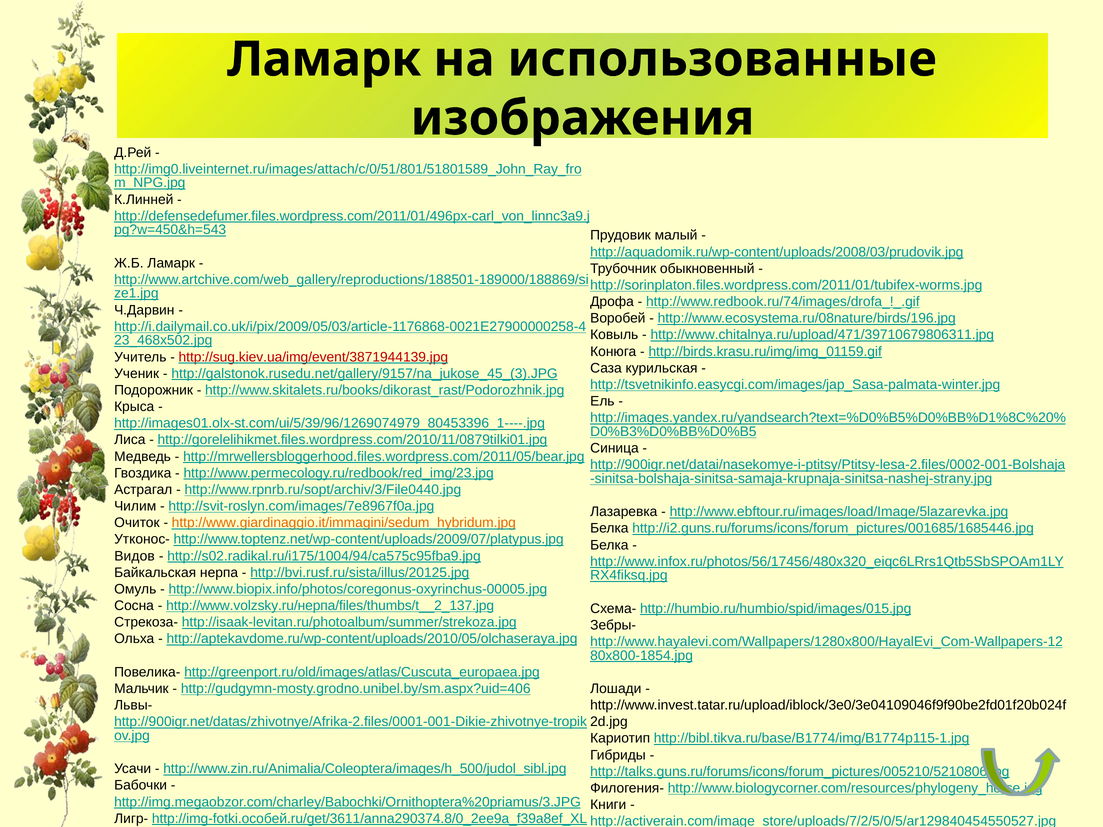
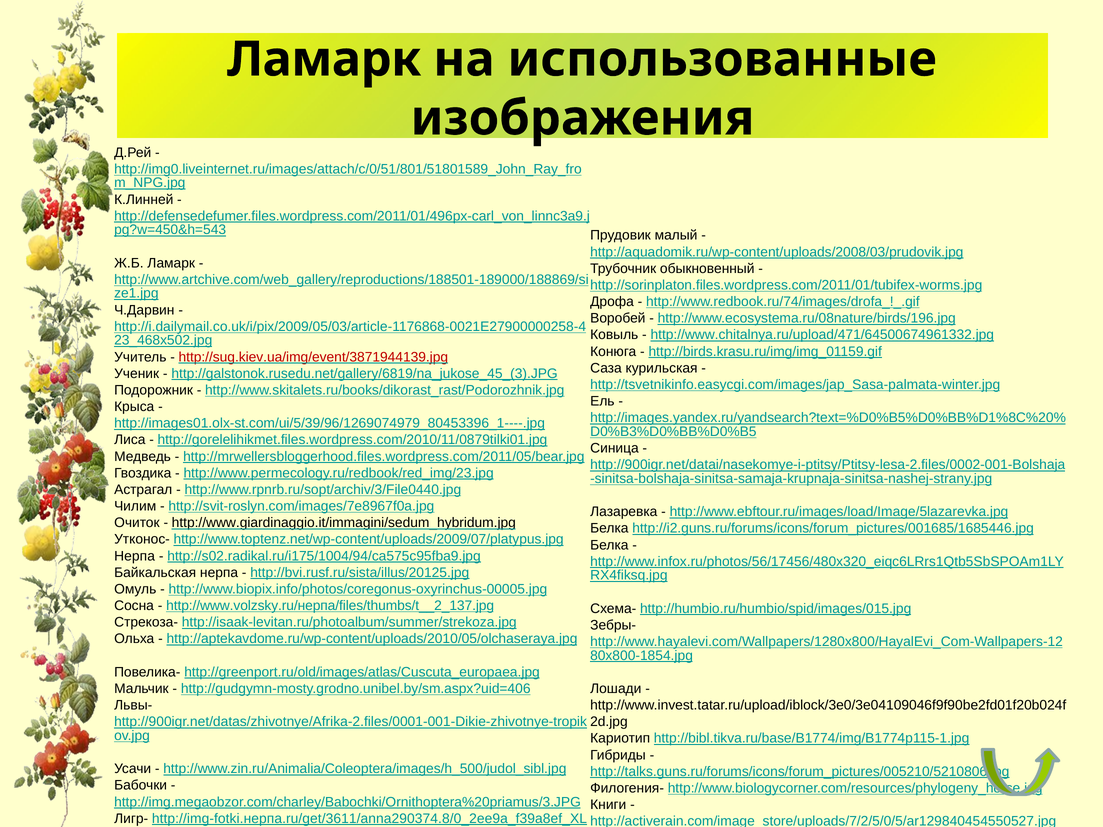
http://www.chitalnya.ru/upload/471/39710679806311.jpg: http://www.chitalnya.ru/upload/471/39710679806311.jpg -> http://www.chitalnya.ru/upload/471/64500674961332.jpg
http://galstonok.rusedu.net/gallery/9157/na_jukose_45_(3).JPG: http://galstonok.rusedu.net/gallery/9157/na_jukose_45_(3).JPG -> http://galstonok.rusedu.net/gallery/6819/na_jukose_45_(3).JPG
http://www.giardinaggio.it/immagini/sedum_hybridum.jpg colour: orange -> black
Видов at (135, 556): Видов -> Нерпа
http://img-fotki.особей.ru/get/3611/anna290374.8/0_2ee9a_f39a8ef_XL: http://img-fotki.особей.ru/get/3611/anna290374.8/0_2ee9a_f39a8ef_XL -> http://img-fotki.нерпа.ru/get/3611/anna290374.8/0_2ee9a_f39a8ef_XL
